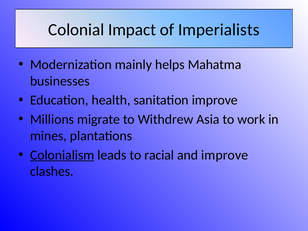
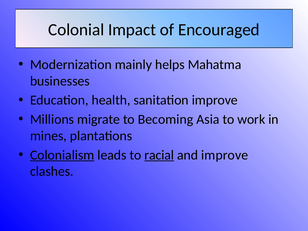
Imperialists: Imperialists -> Encouraged
Withdrew: Withdrew -> Becoming
racial underline: none -> present
